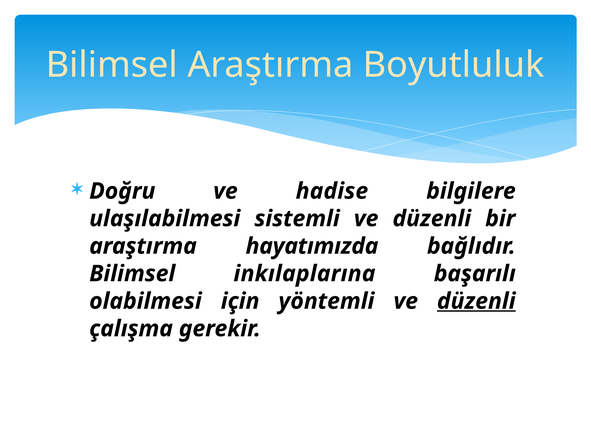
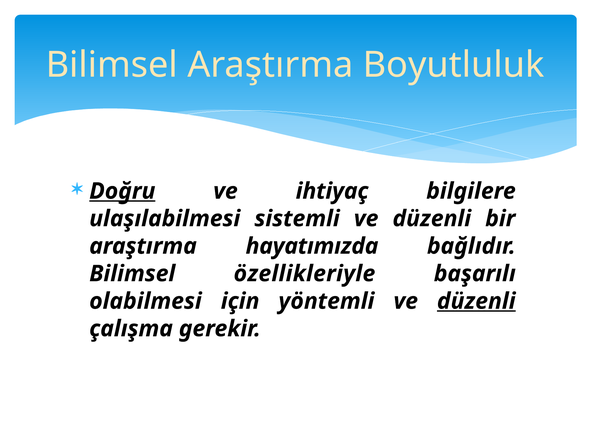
Doğru underline: none -> present
hadise: hadise -> ihtiyaç
inkılaplarına: inkılaplarına -> özellikleriyle
